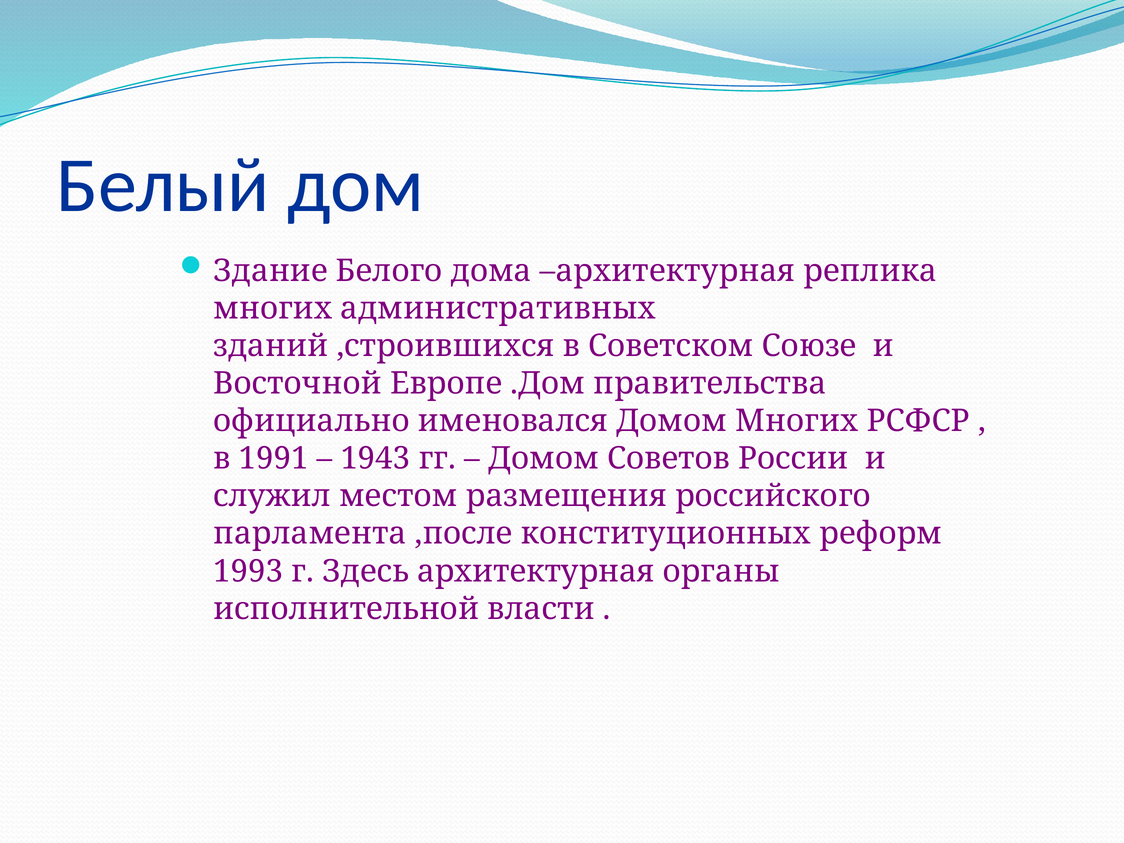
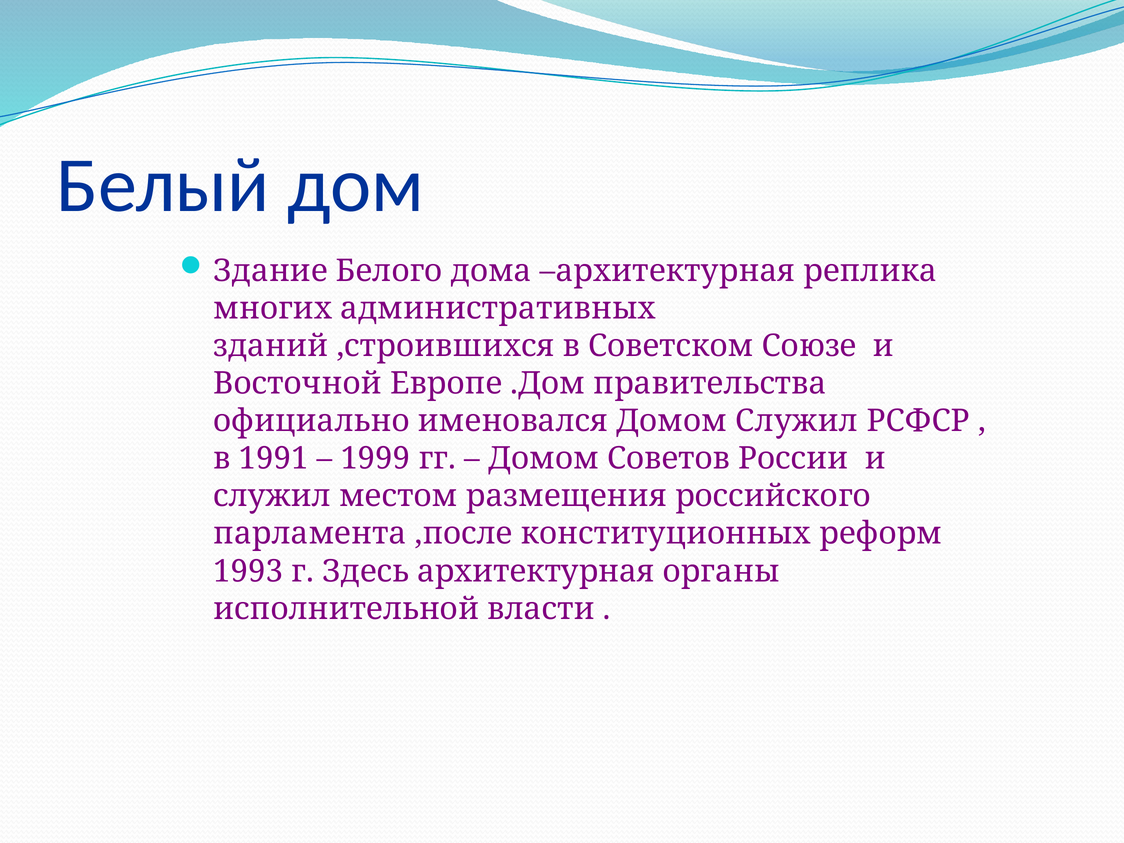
Домом Многих: Многих -> Служил
1943: 1943 -> 1999
